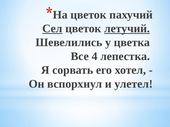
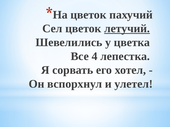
Сел underline: present -> none
